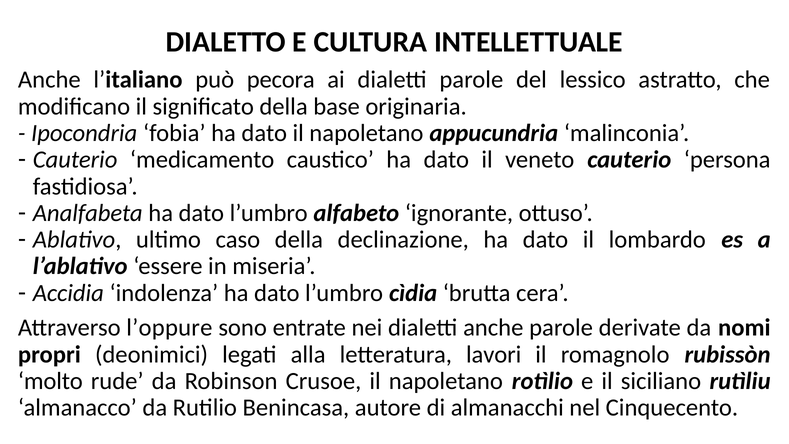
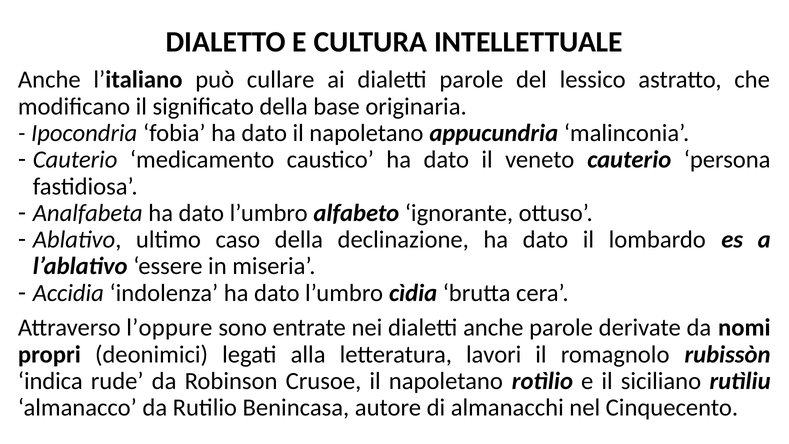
pecora: pecora -> cullare
molto: molto -> indica
